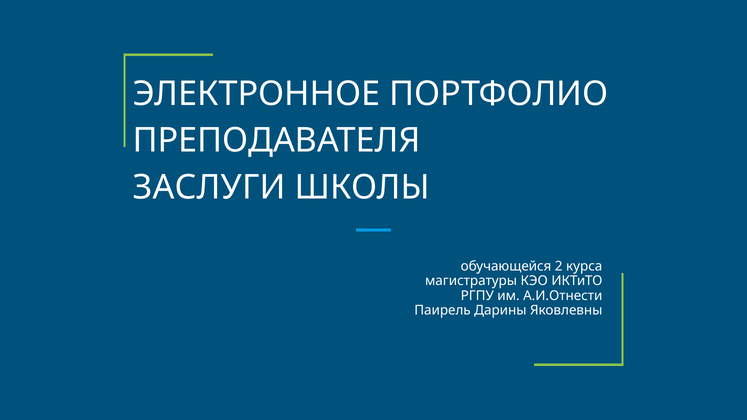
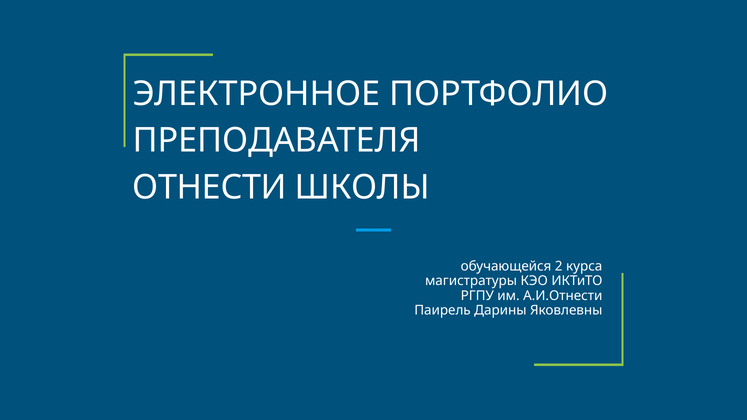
ЗАСЛУГИ: ЗАСЛУГИ -> ОТНЕСТИ
